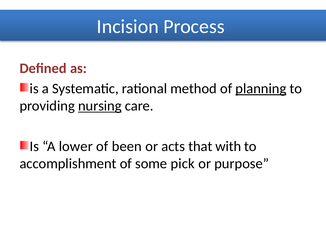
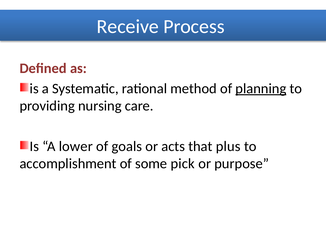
Incision: Incision -> Receive
nursing underline: present -> none
been: been -> goals
with: with -> plus
